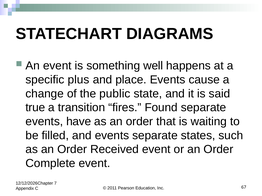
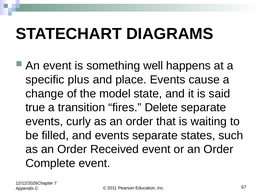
public: public -> model
Found: Found -> Delete
have: have -> curly
